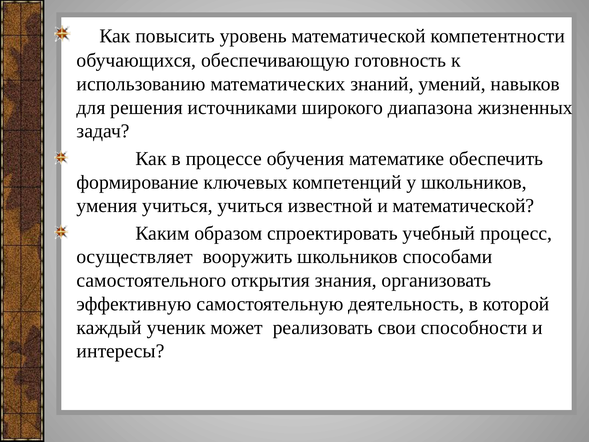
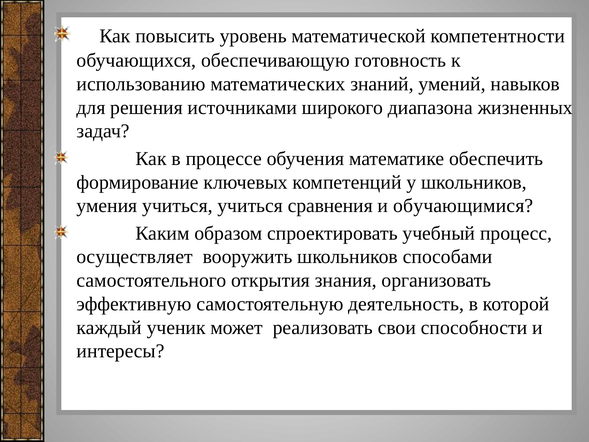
известной: известной -> сравнения
и математической: математической -> обучающимися
